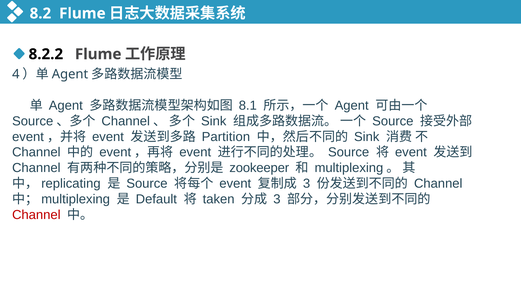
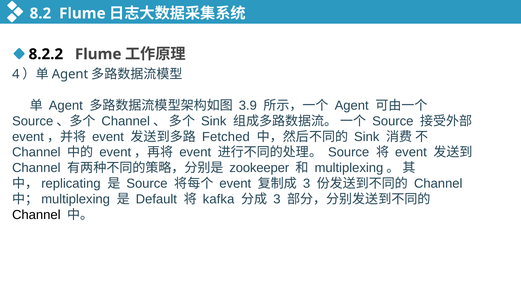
8.1: 8.1 -> 3.9
Partition: Partition -> Fetched
taken: taken -> kafka
Channel at (36, 215) colour: red -> black
